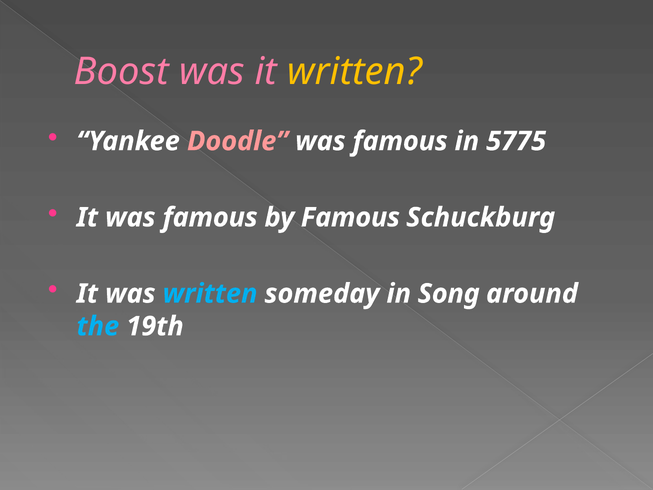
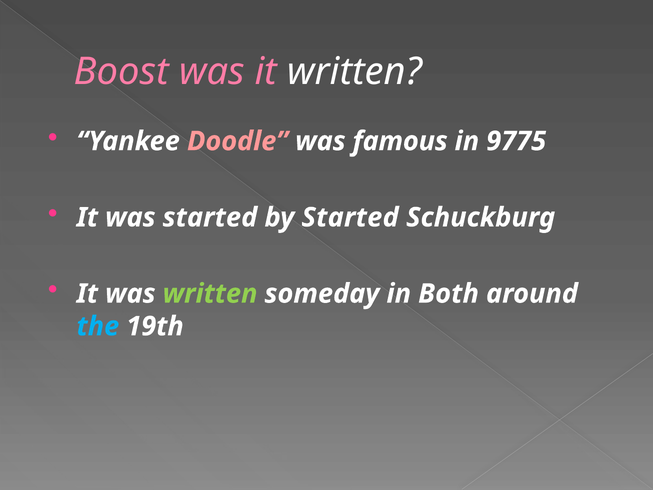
written at (355, 72) colour: yellow -> white
5775: 5775 -> 9775
It was famous: famous -> started
by Famous: Famous -> Started
written at (210, 294) colour: light blue -> light green
Song: Song -> Both
